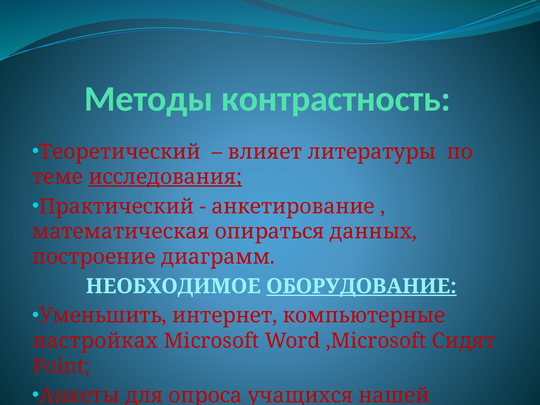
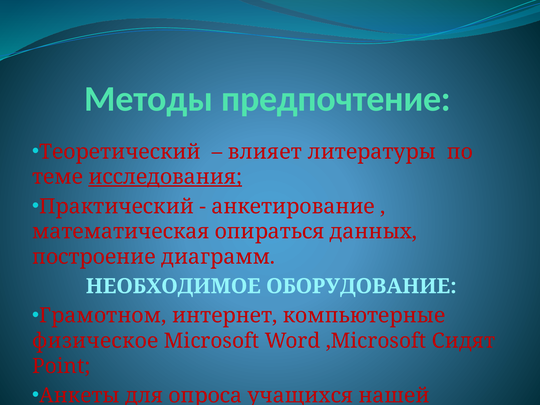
контрастность: контрастность -> предпочтение
ОБОРУДОВАНИЕ underline: present -> none
Уменьшить: Уменьшить -> Грамотном
настройках: настройках -> физическое
